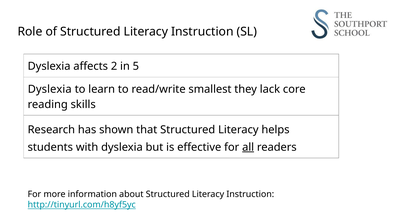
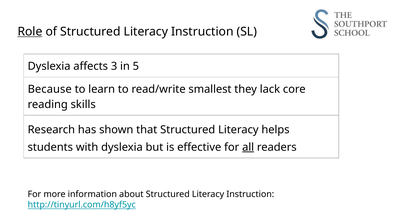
Role underline: none -> present
2: 2 -> 3
Dyslexia at (50, 89): Dyslexia -> Because
